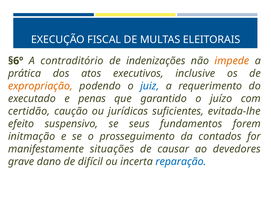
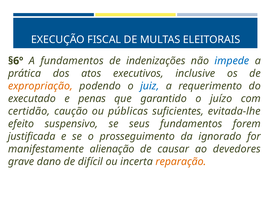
A contraditório: contraditório -> fundamentos
impede colour: orange -> blue
jurídicas: jurídicas -> públicas
initmação: initmação -> justificada
contados: contados -> ignorado
situações: situações -> alienação
reparação colour: blue -> orange
